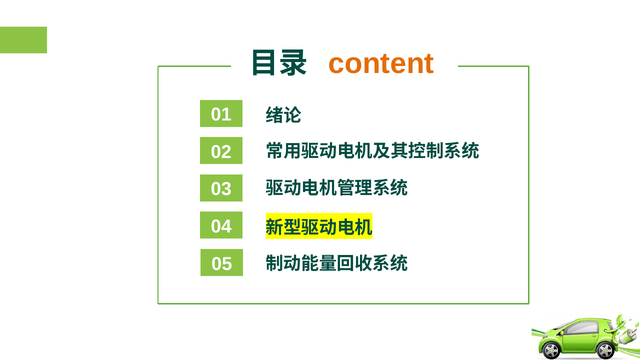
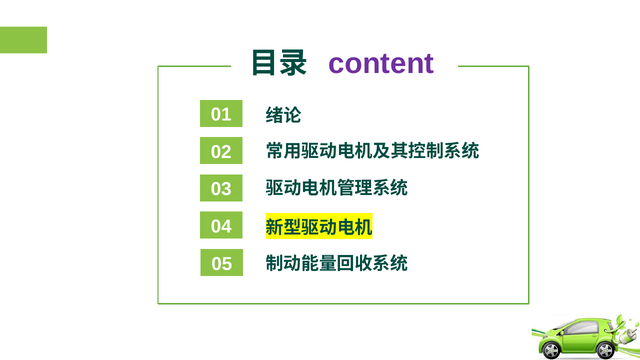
content colour: orange -> purple
